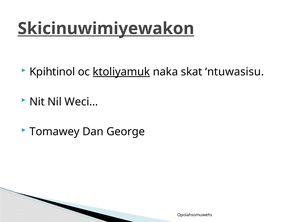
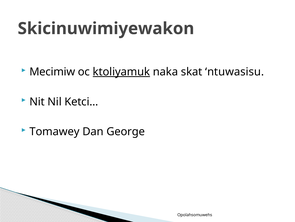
Skicinuwimiyewakon underline: present -> none
Kpihtinol: Kpihtinol -> Mecimiw
Weci…: Weci… -> Ketci…
